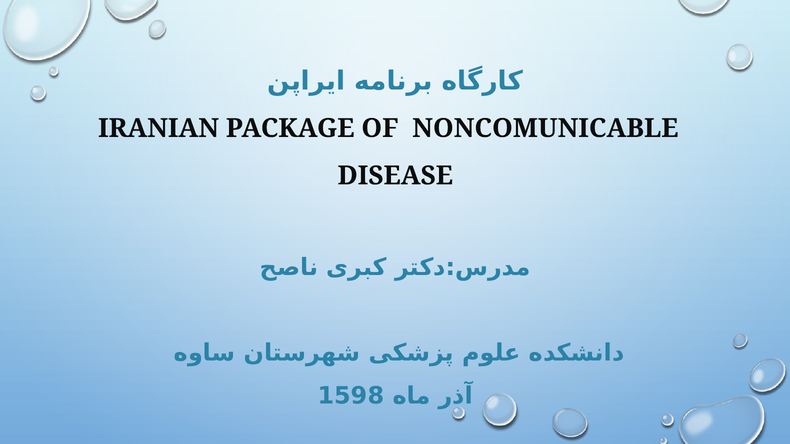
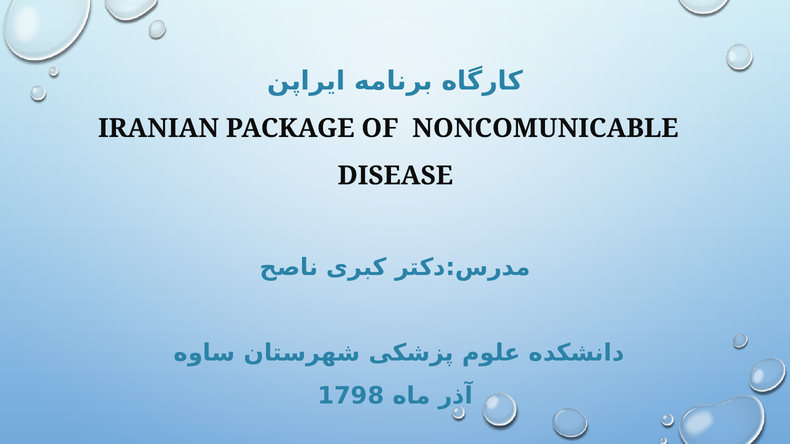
1598: 1598 -> 1798
